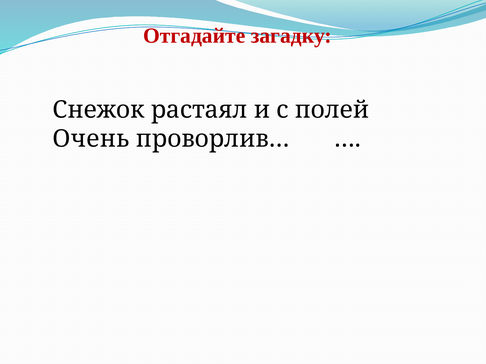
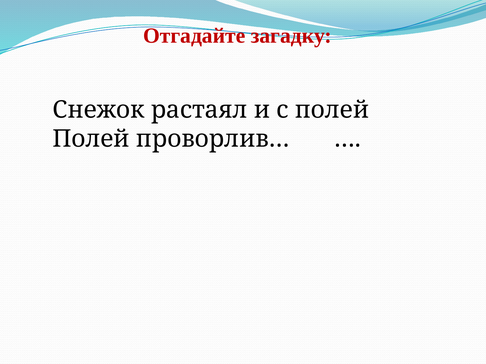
Очень at (91, 139): Очень -> Полей
